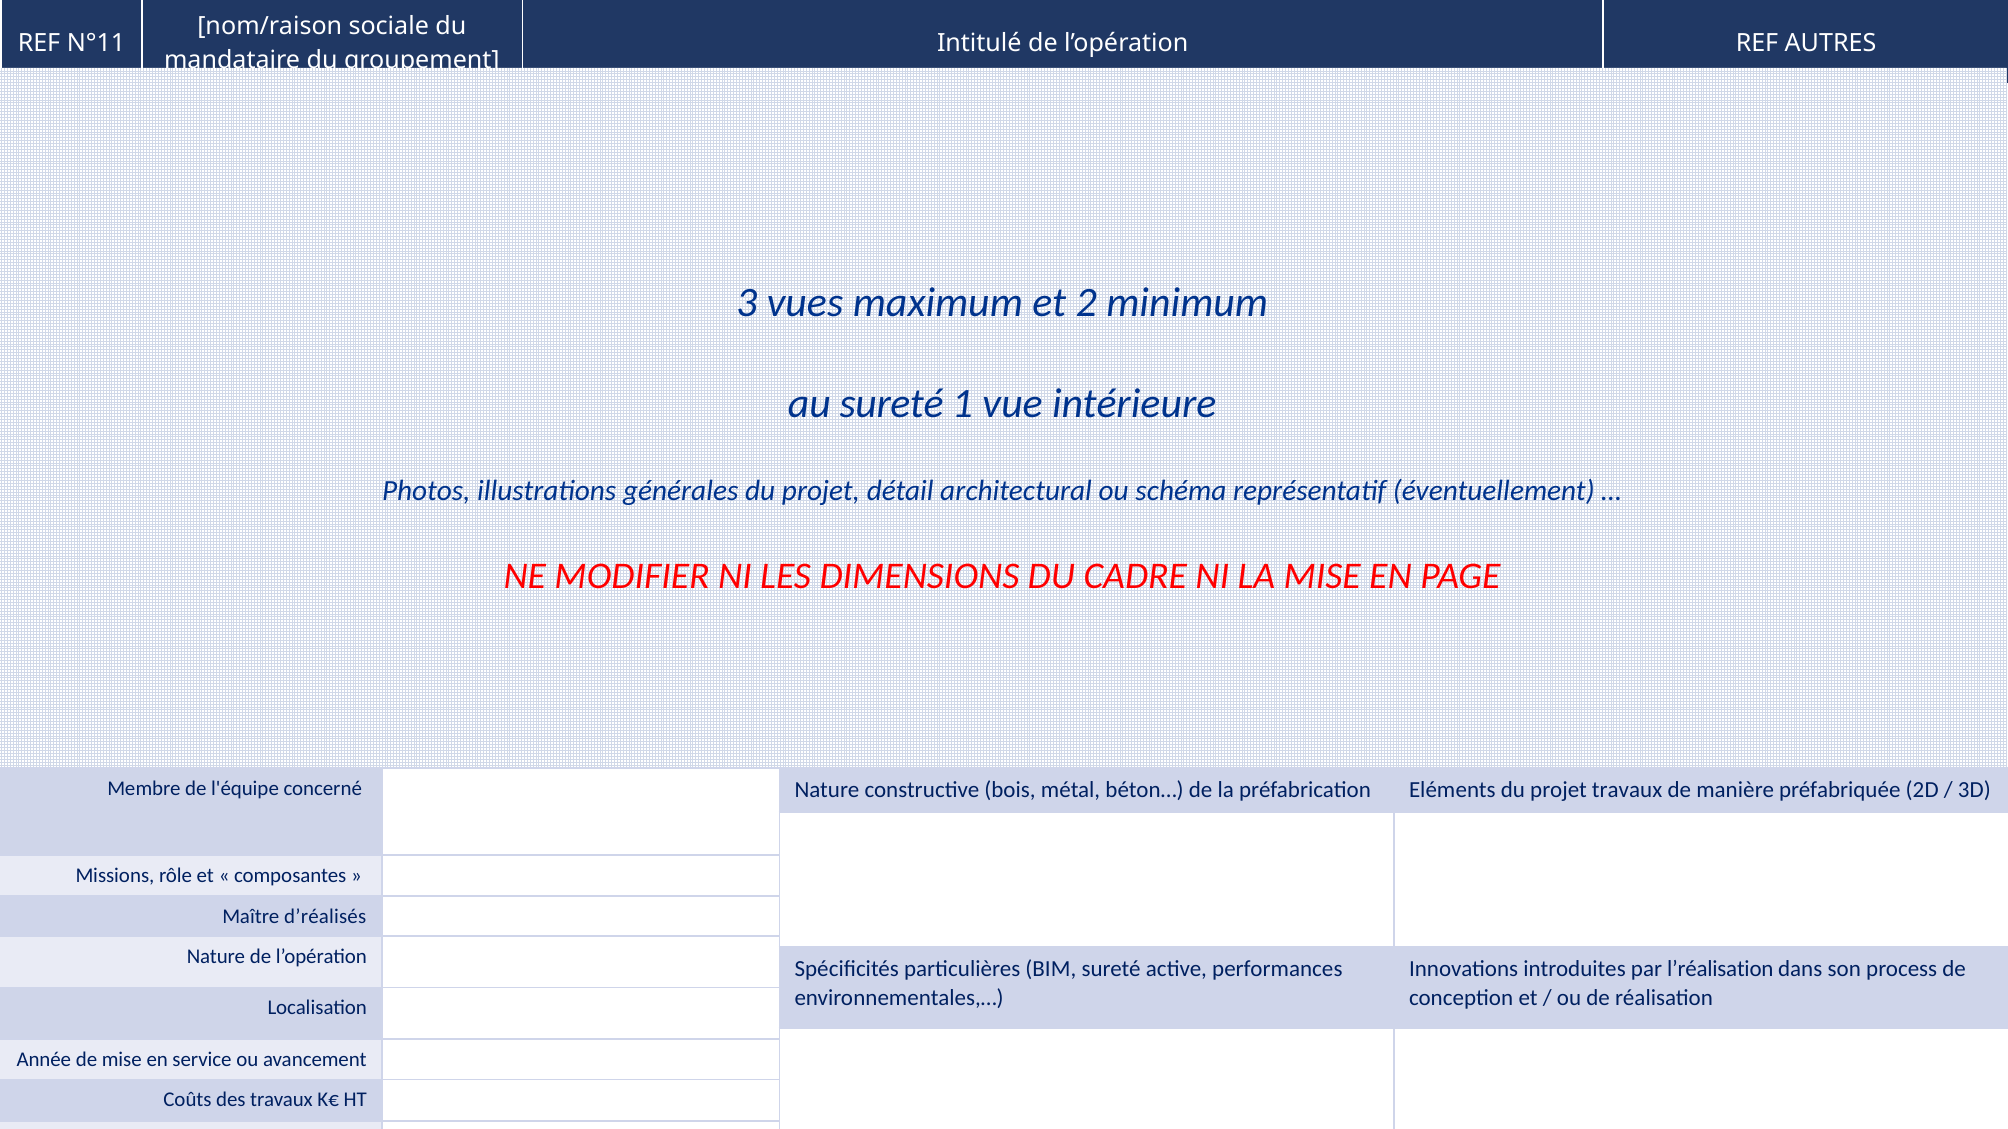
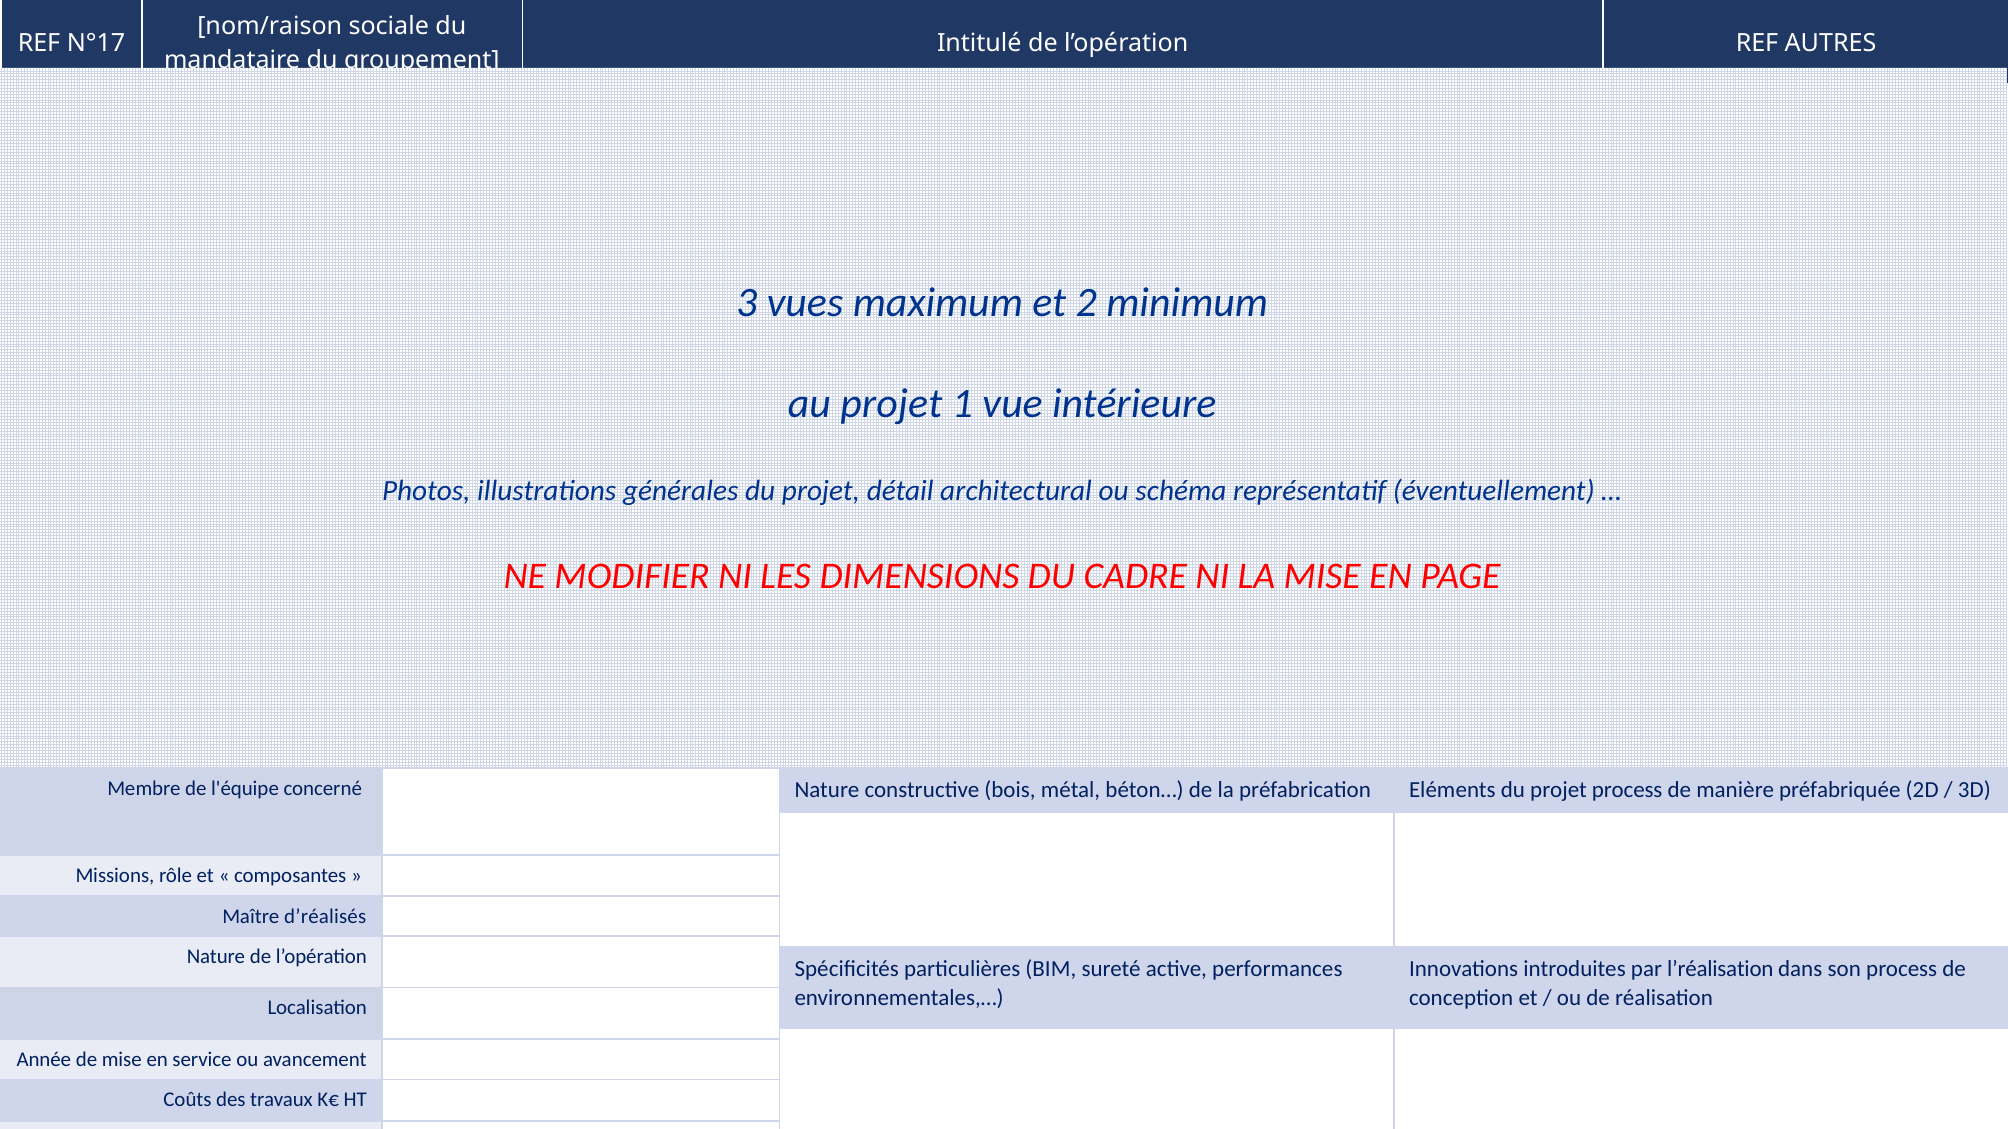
N°11: N°11 -> N°17
au sureté: sureté -> projet
projet travaux: travaux -> process
